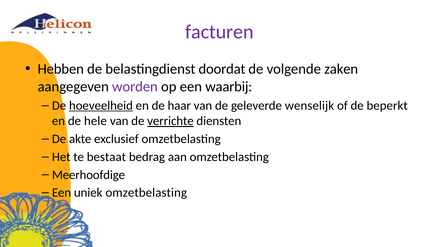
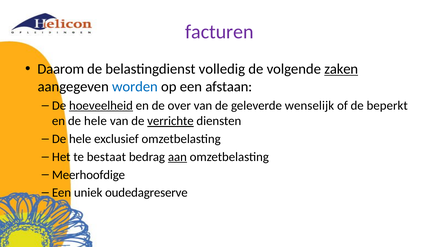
Hebben: Hebben -> Daarom
doordat: doordat -> volledig
zaken underline: none -> present
worden colour: purple -> blue
waarbij: waarbij -> afstaan
haar: haar -> over
akte at (80, 139): akte -> hele
aan underline: none -> present
uniek omzetbelasting: omzetbelasting -> oudedagreserve
